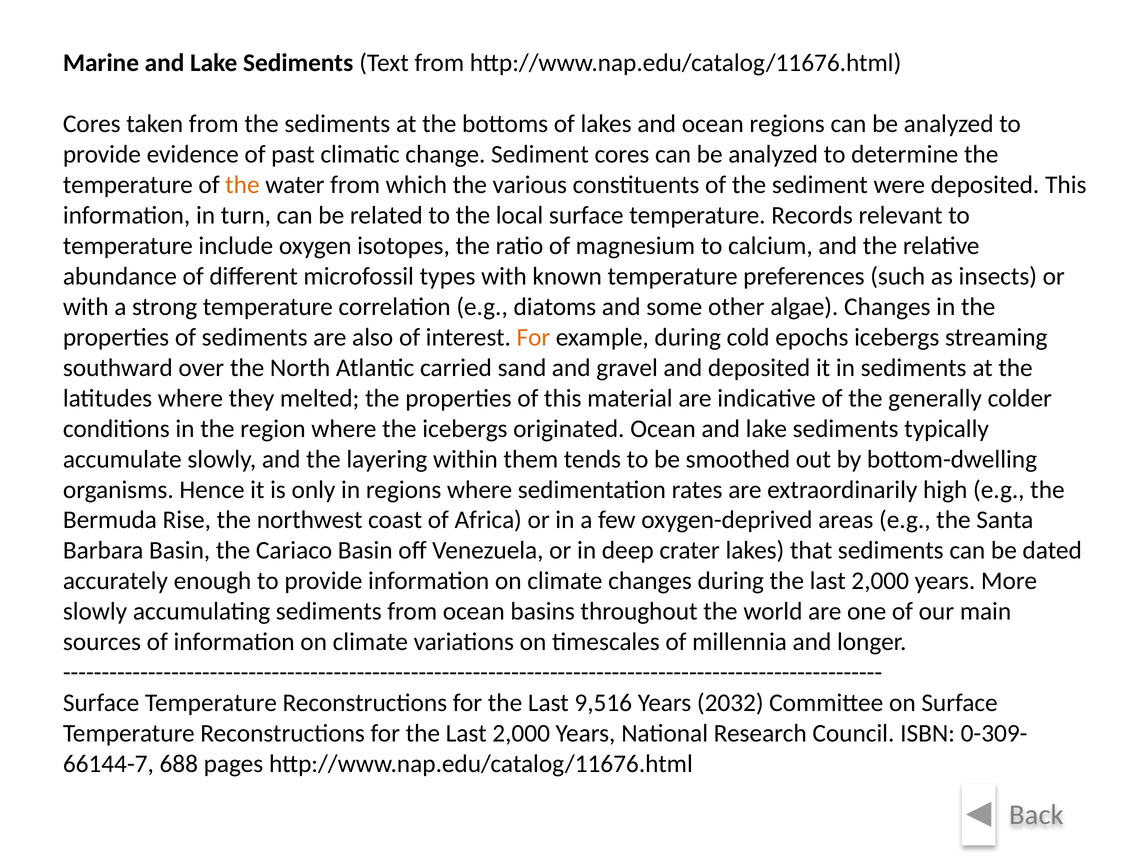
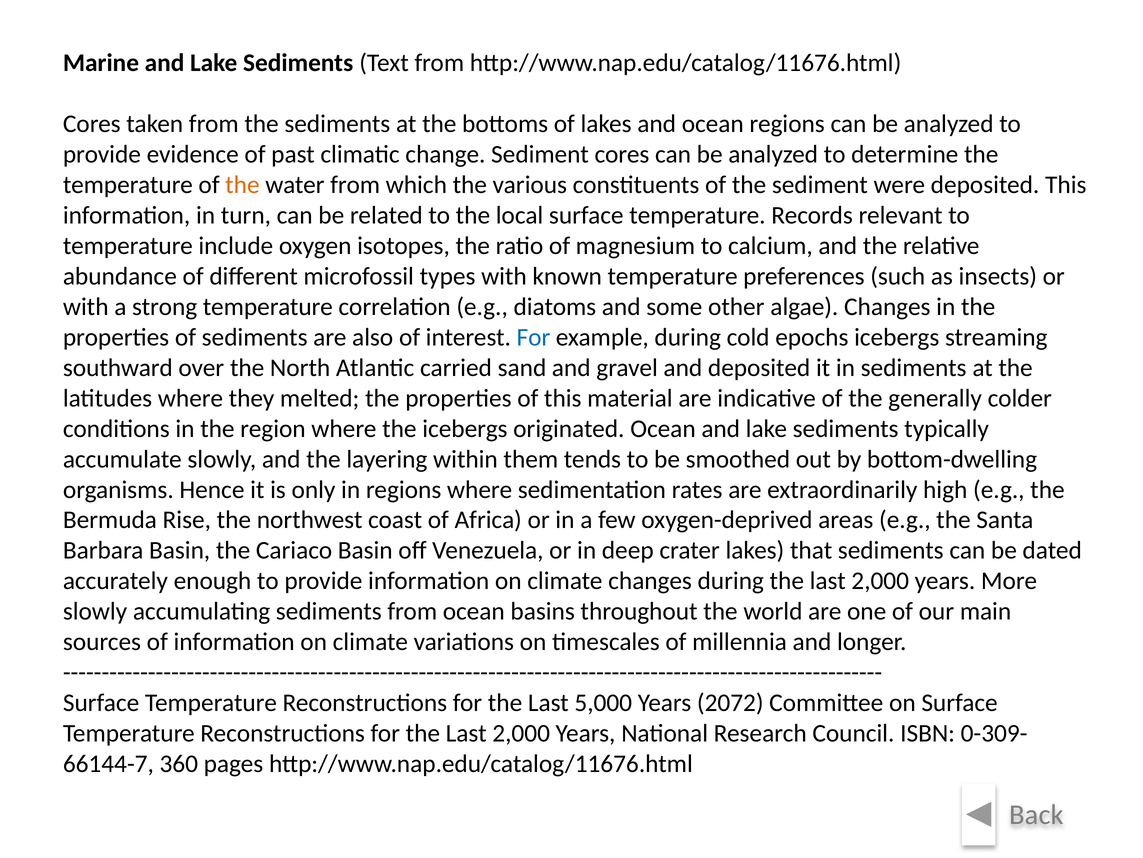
For at (533, 337) colour: orange -> blue
9,516: 9,516 -> 5,000
2032: 2032 -> 2072
688: 688 -> 360
